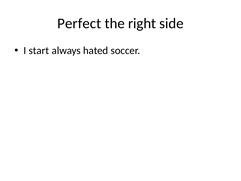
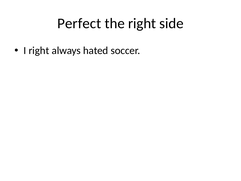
I start: start -> right
